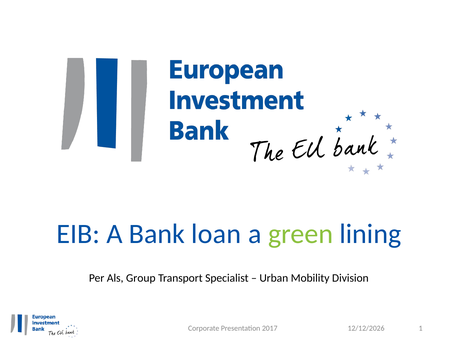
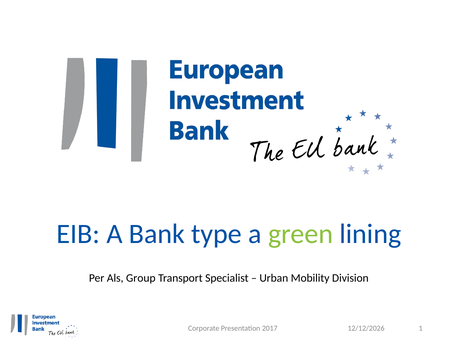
loan: loan -> type
